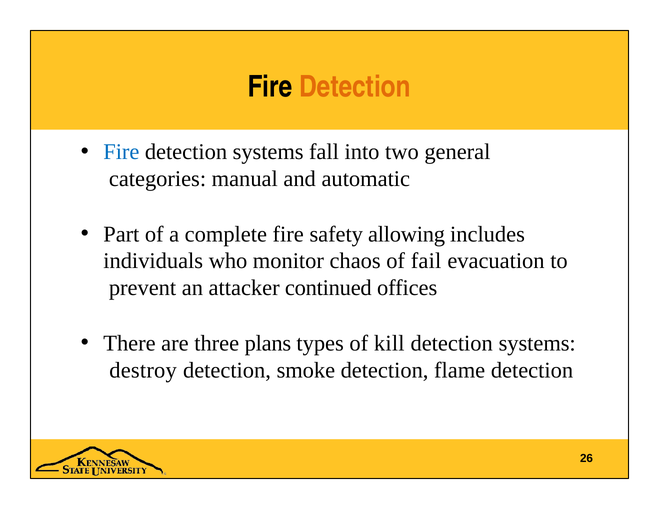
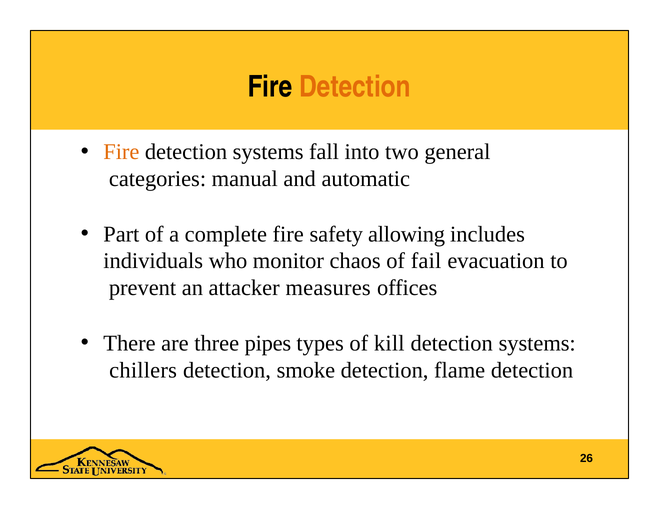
Fire at (121, 152) colour: blue -> orange
continued: continued -> measures
plans: plans -> pipes
destroy: destroy -> chillers
